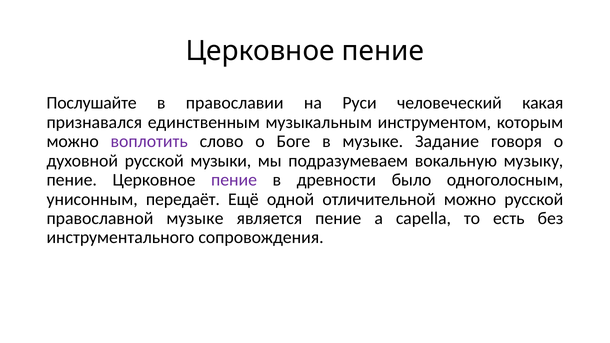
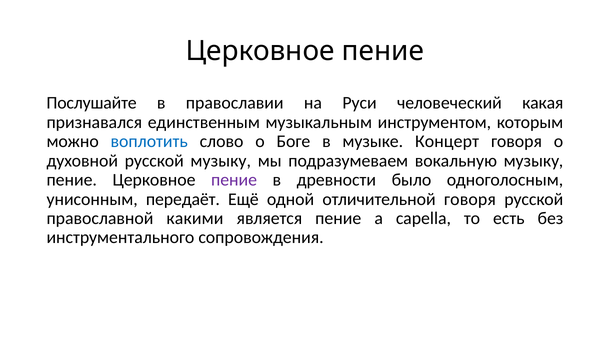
воплотить colour: purple -> blue
Задание: Задание -> Концерт
русской музыки: музыки -> музыку
отличительной можно: можно -> говоря
православной музыке: музыке -> какими
